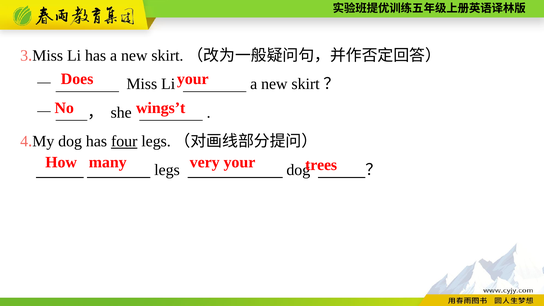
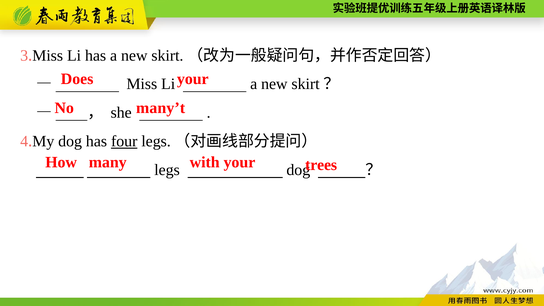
wings’t: wings’t -> many’t
very: very -> with
